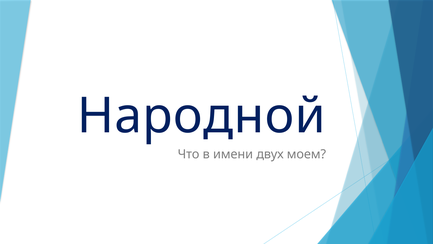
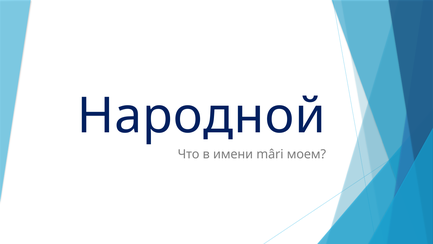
двух: двух -> mâri
